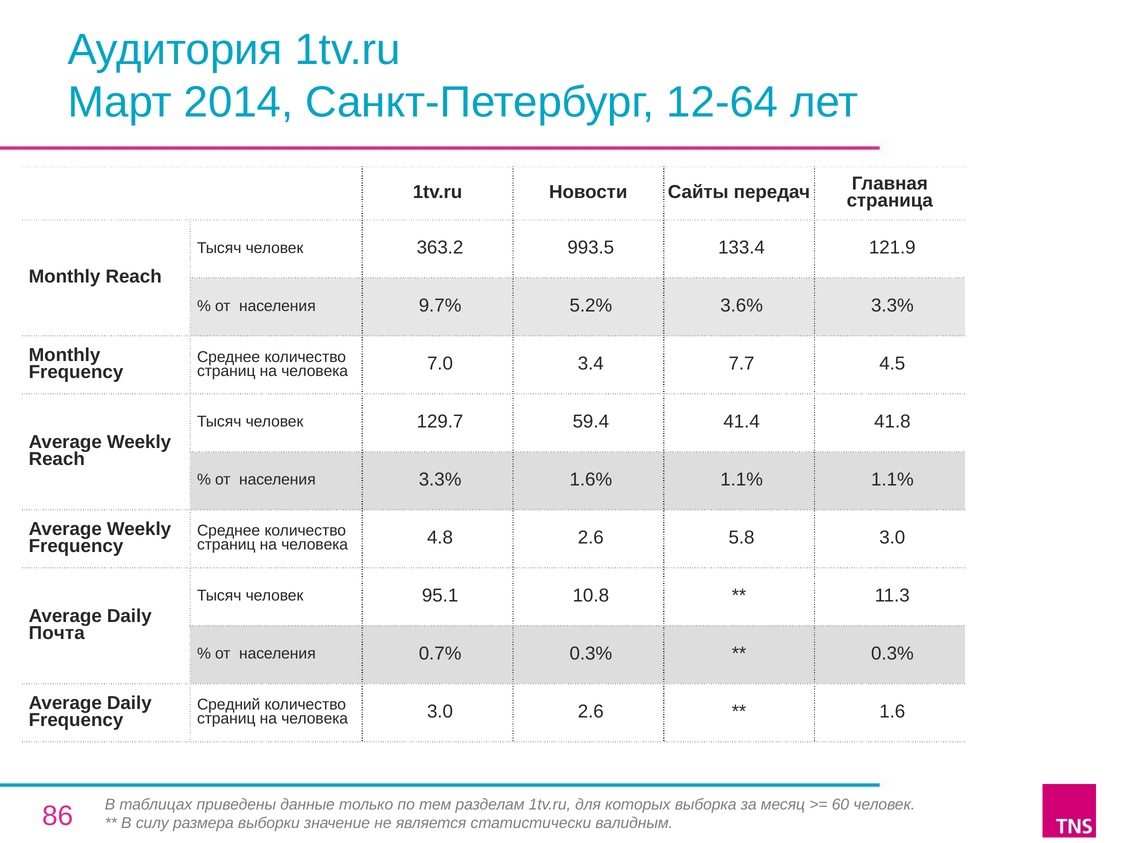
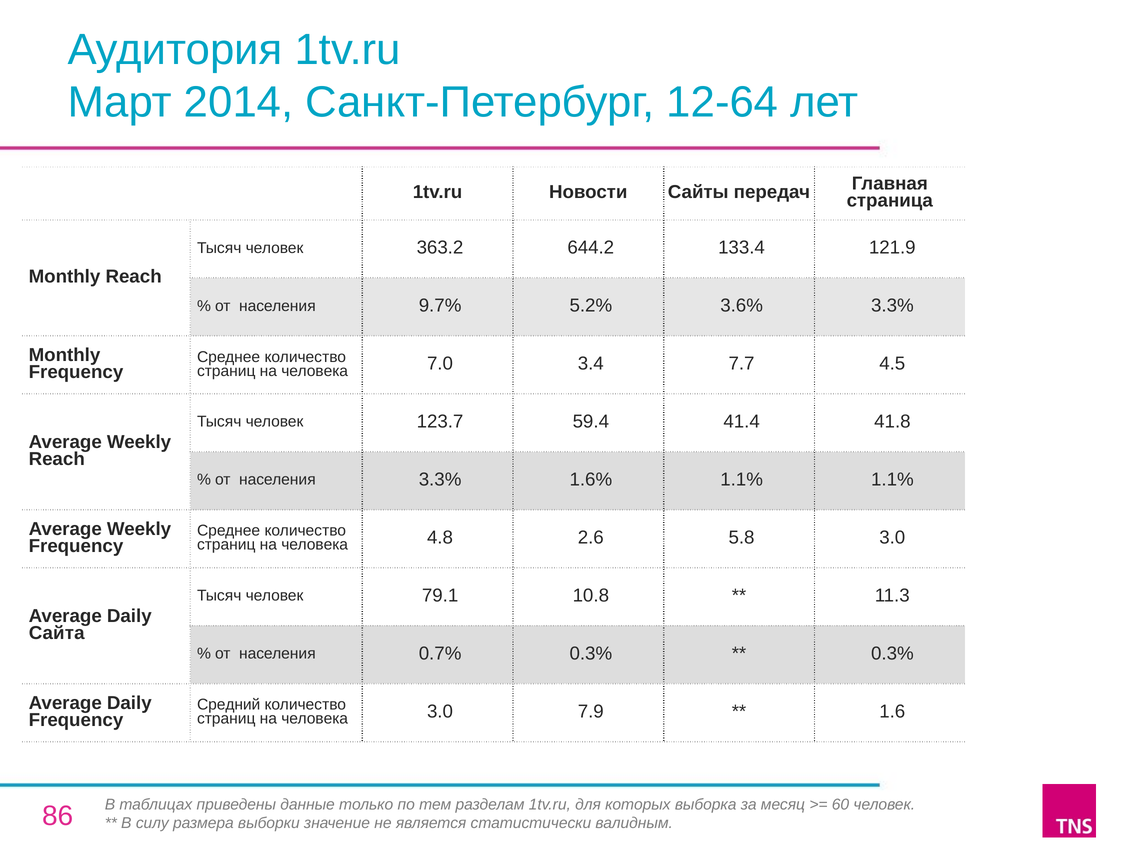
993.5: 993.5 -> 644.2
129.7: 129.7 -> 123.7
95.1: 95.1 -> 79.1
Почта: Почта -> Сайта
3.0 2.6: 2.6 -> 7.9
